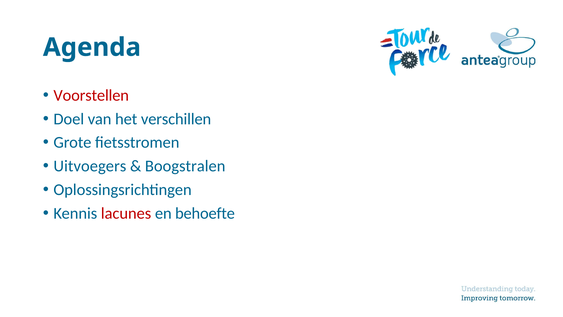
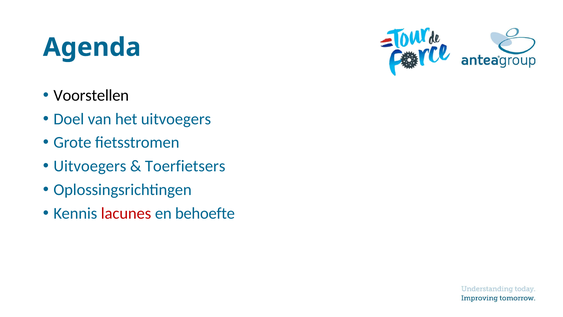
Voorstellen colour: red -> black
het verschillen: verschillen -> uitvoegers
Boogstralen: Boogstralen -> Toerfietsers
